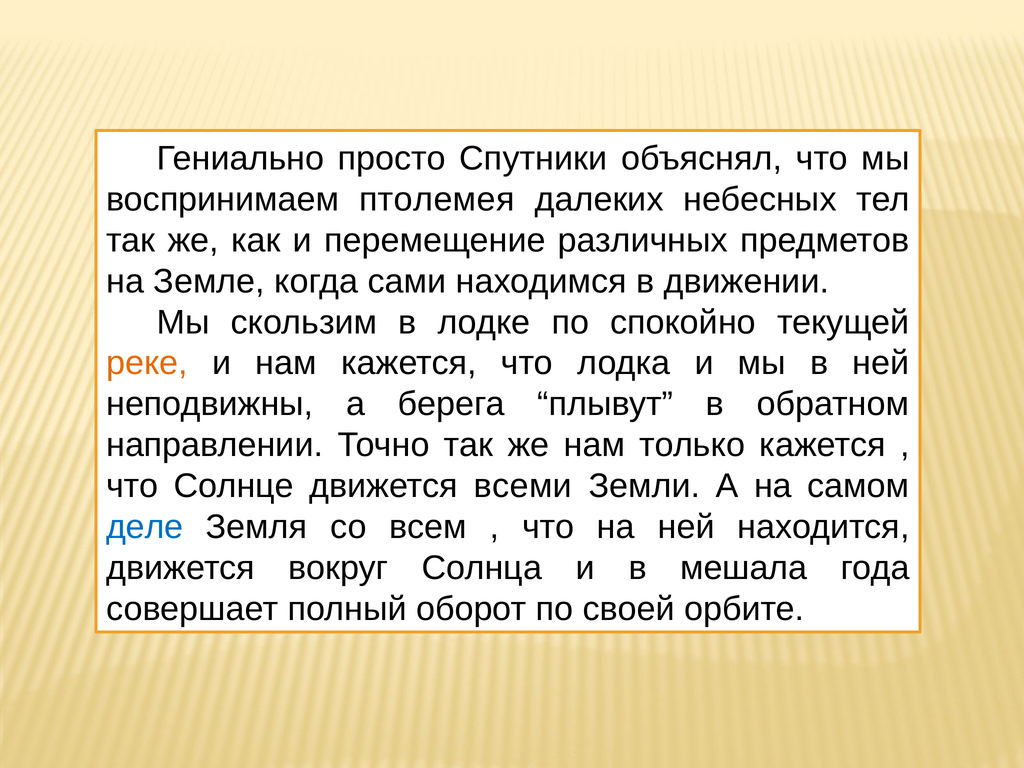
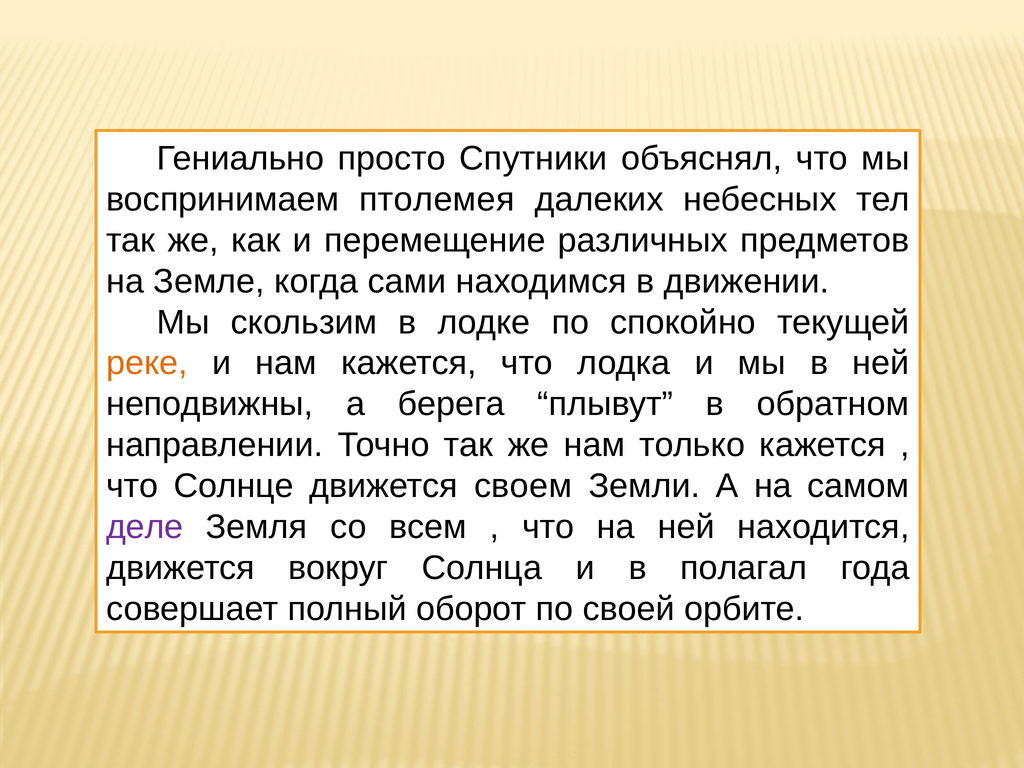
всеми: всеми -> своем
деле colour: blue -> purple
мешала: мешала -> полагал
